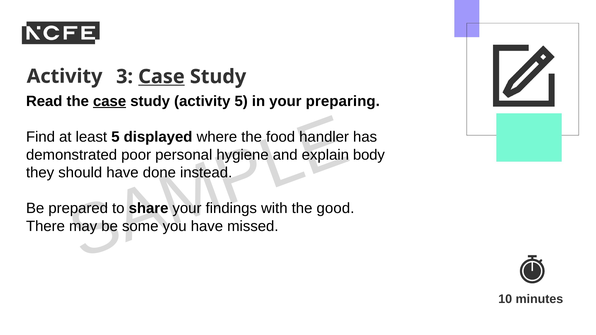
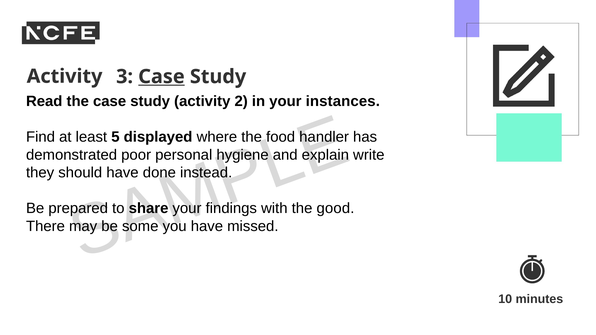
case at (110, 101) underline: present -> none
activity 5: 5 -> 2
preparing: preparing -> instances
body: body -> write
